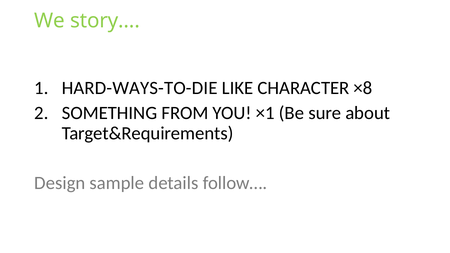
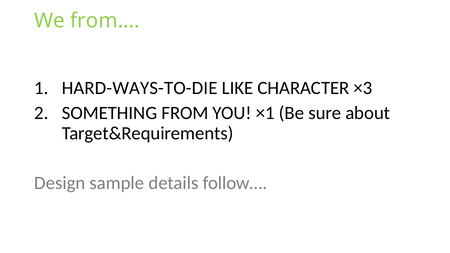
story…: story… -> from…
×8: ×8 -> ×3
